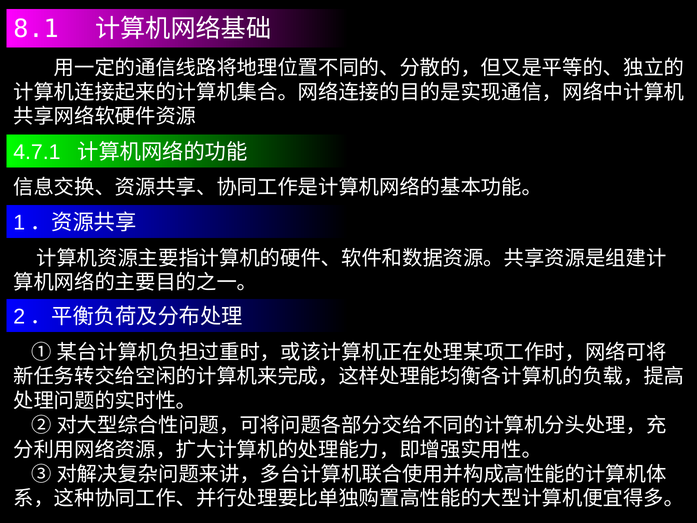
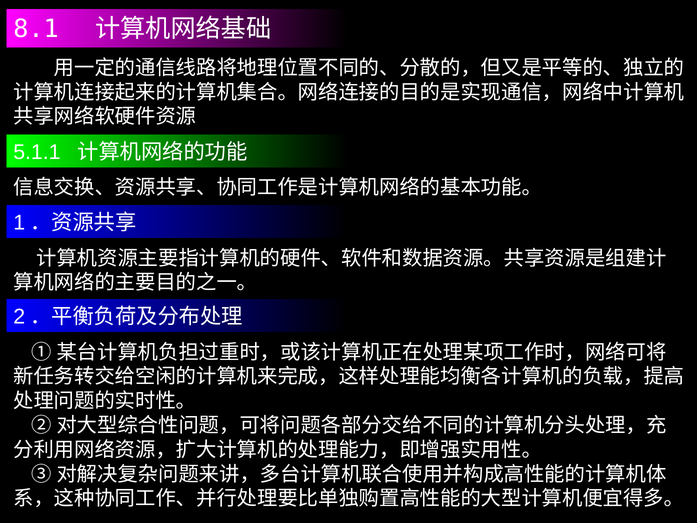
4.7.1: 4.7.1 -> 5.1.1
